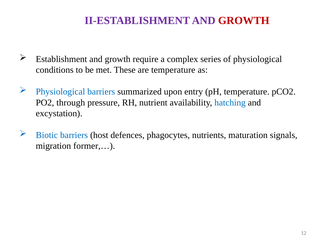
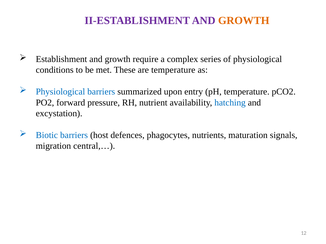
GROWTH at (244, 21) colour: red -> orange
through: through -> forward
former,…: former,… -> central,…
